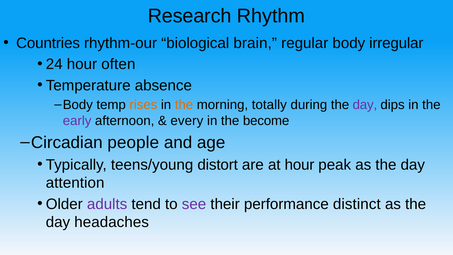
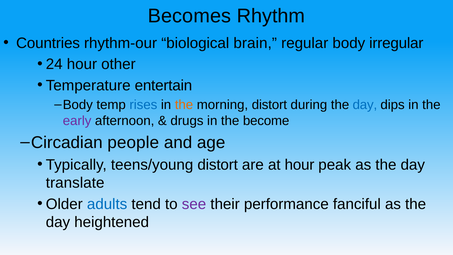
Research: Research -> Becomes
often: often -> other
absence: absence -> entertain
rises colour: orange -> blue
morning totally: totally -> distort
day at (365, 105) colour: purple -> blue
every: every -> drugs
attention: attention -> translate
adults colour: purple -> blue
distinct: distinct -> fanciful
headaches: headaches -> heightened
